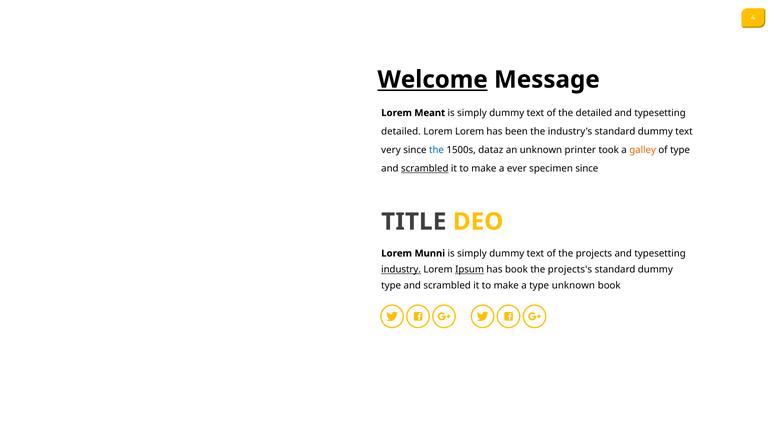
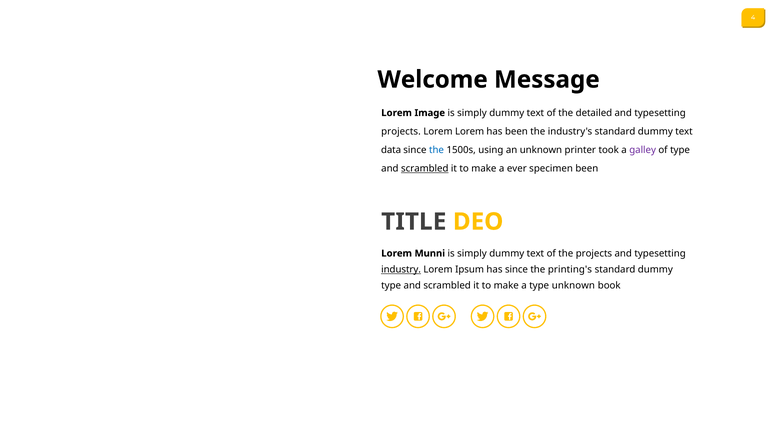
Welcome underline: present -> none
Meant: Meant -> Image
detailed at (401, 131): detailed -> projects
very: very -> data
dataz: dataz -> using
galley colour: orange -> purple
specimen since: since -> been
Ipsum underline: present -> none
has book: book -> since
projects's: projects's -> printing's
